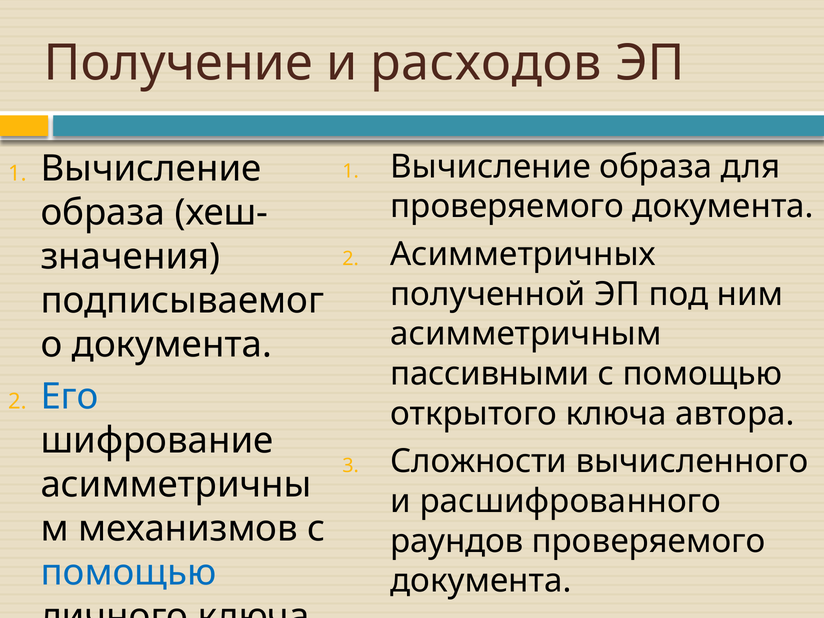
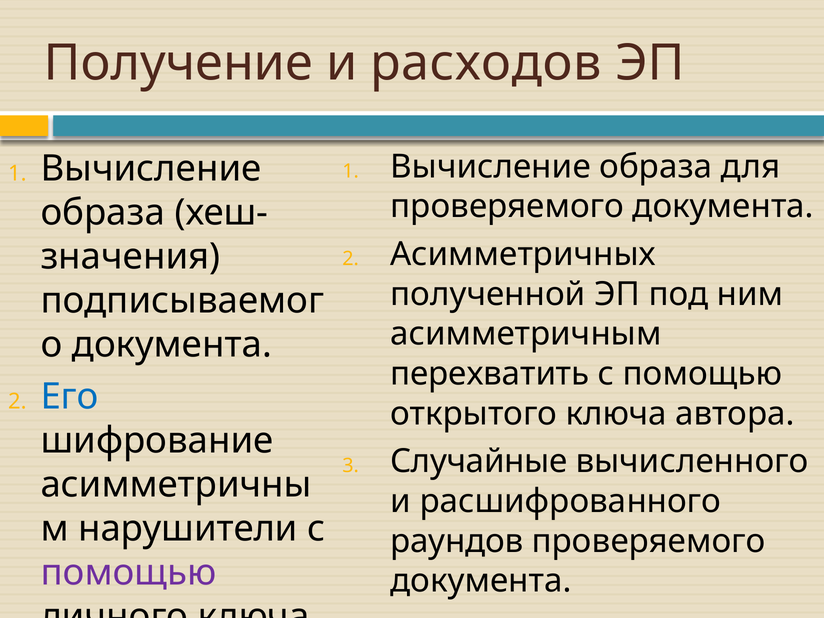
пассивными: пассивными -> перехватить
Сложности: Сложности -> Случайные
механизмов: механизмов -> нарушители
помощью at (129, 572) colour: blue -> purple
